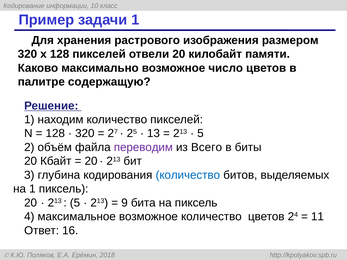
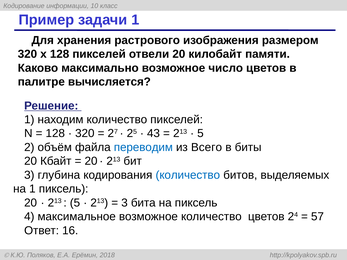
содержащую: содержащую -> вычисляется
13: 13 -> 43
переводим colour: purple -> blue
9 at (125, 203): 9 -> 3
11: 11 -> 57
